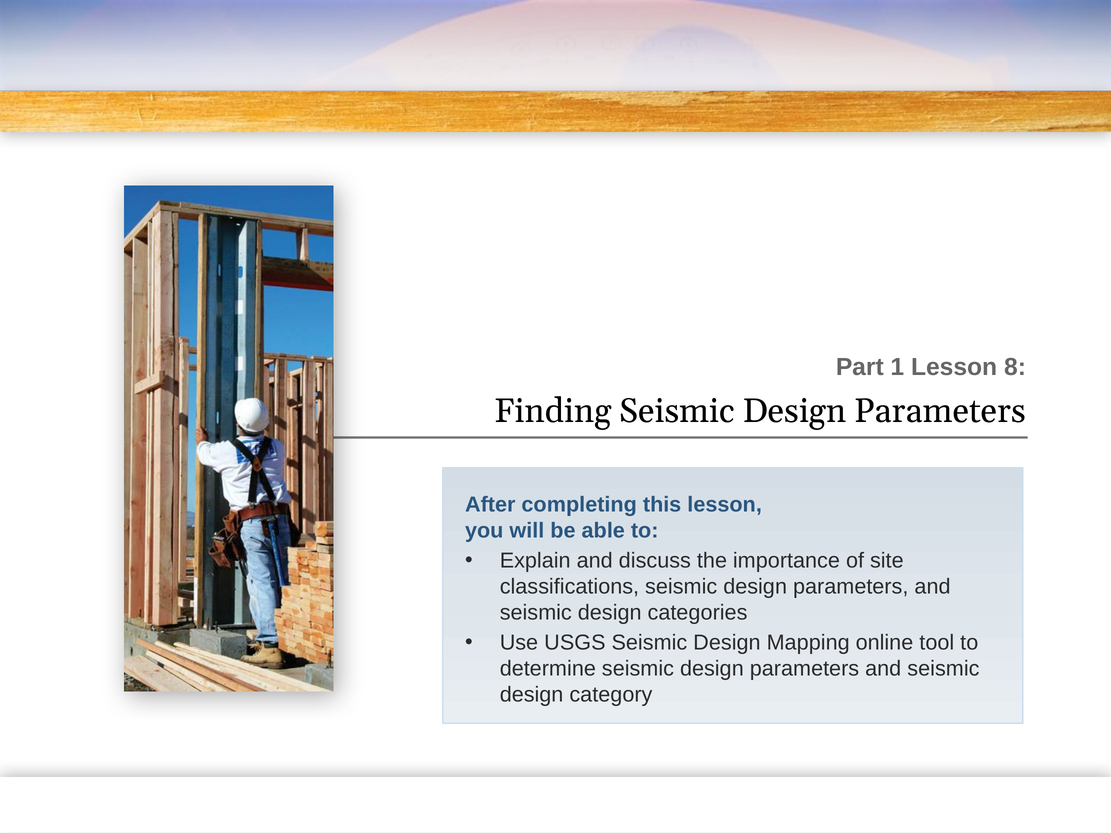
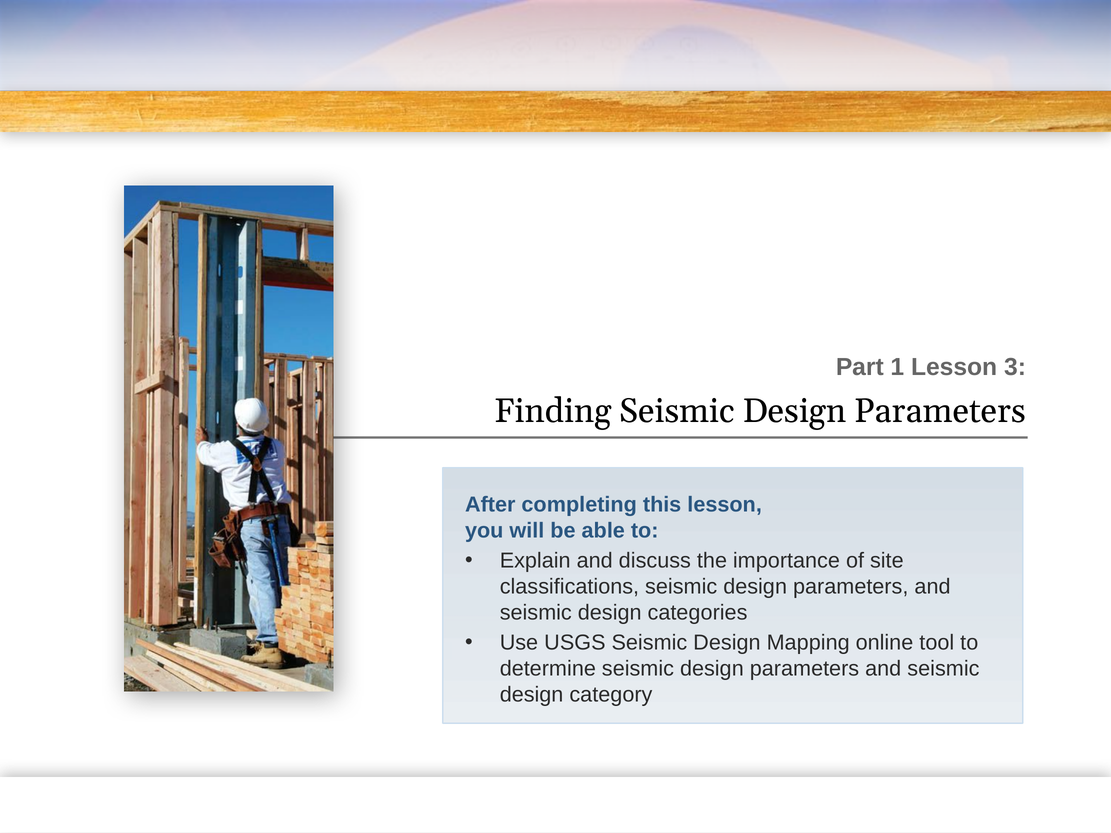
8: 8 -> 3
